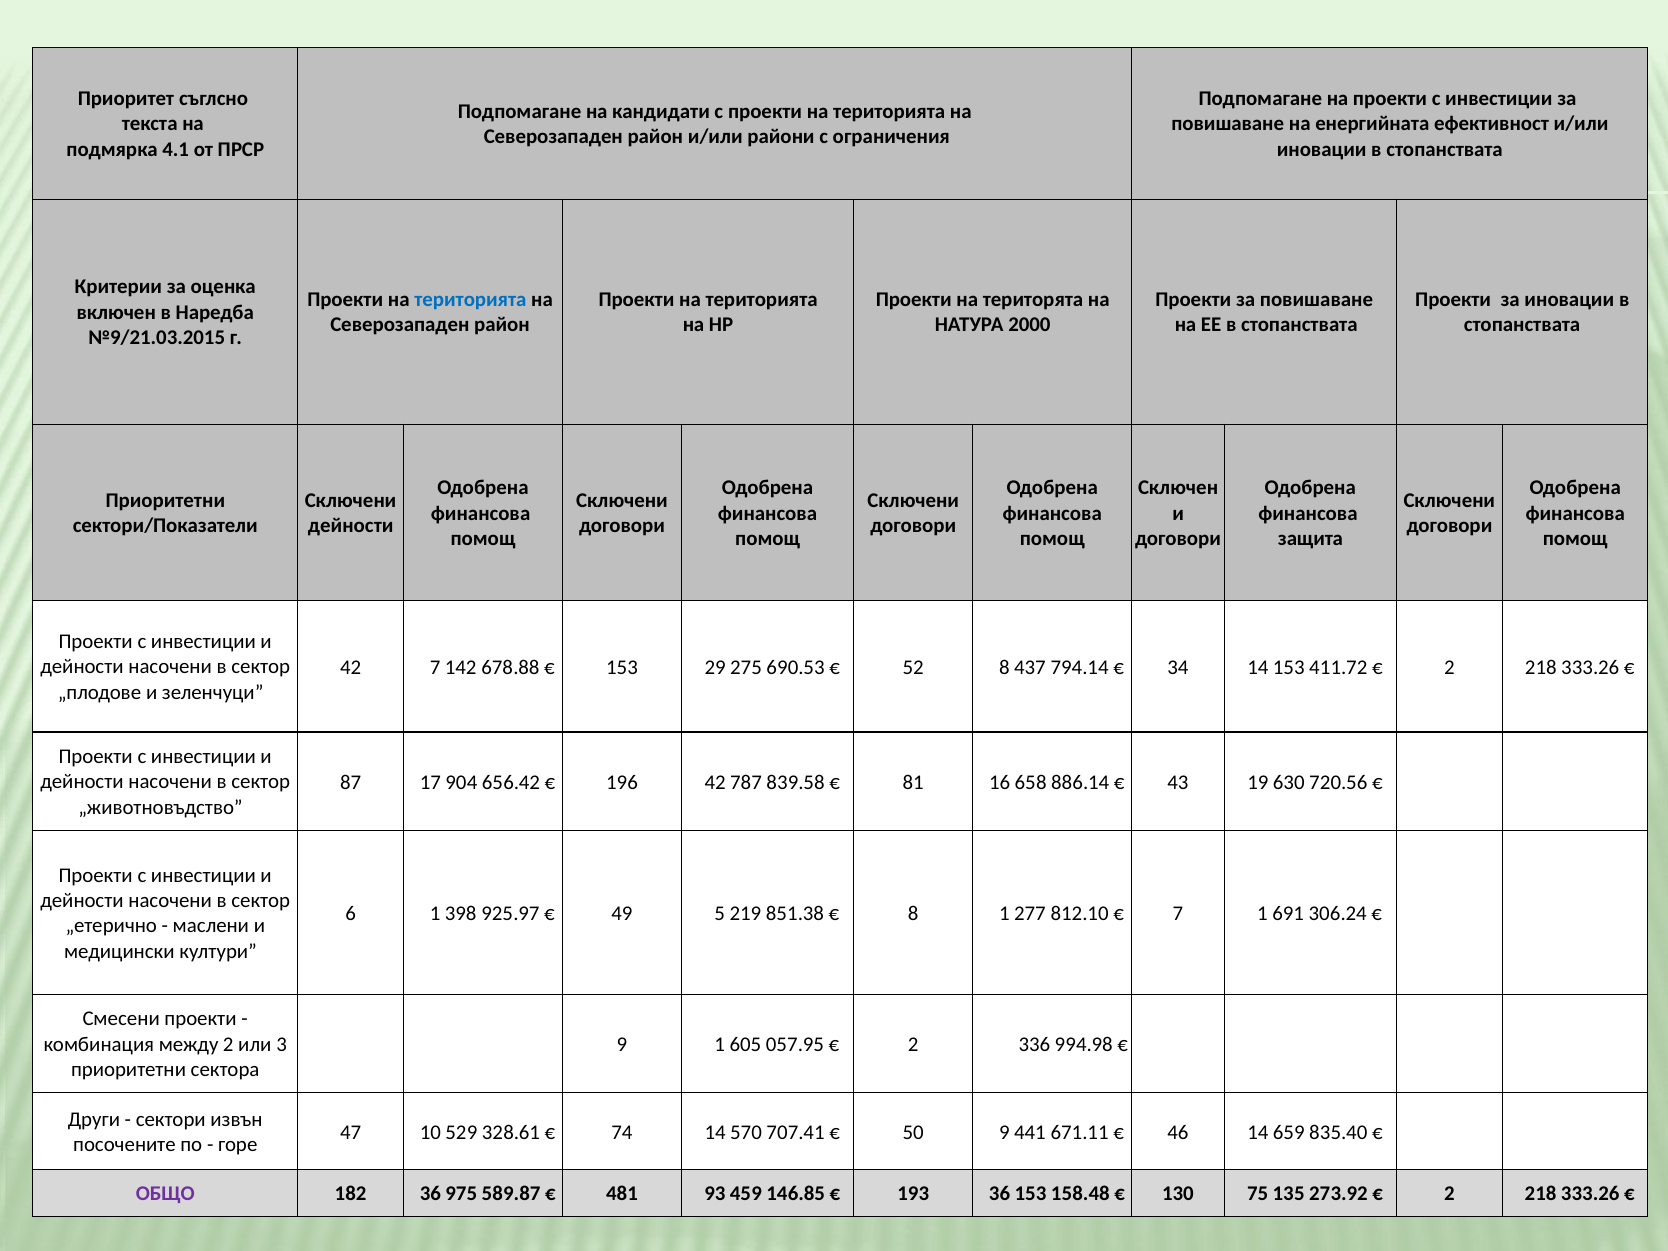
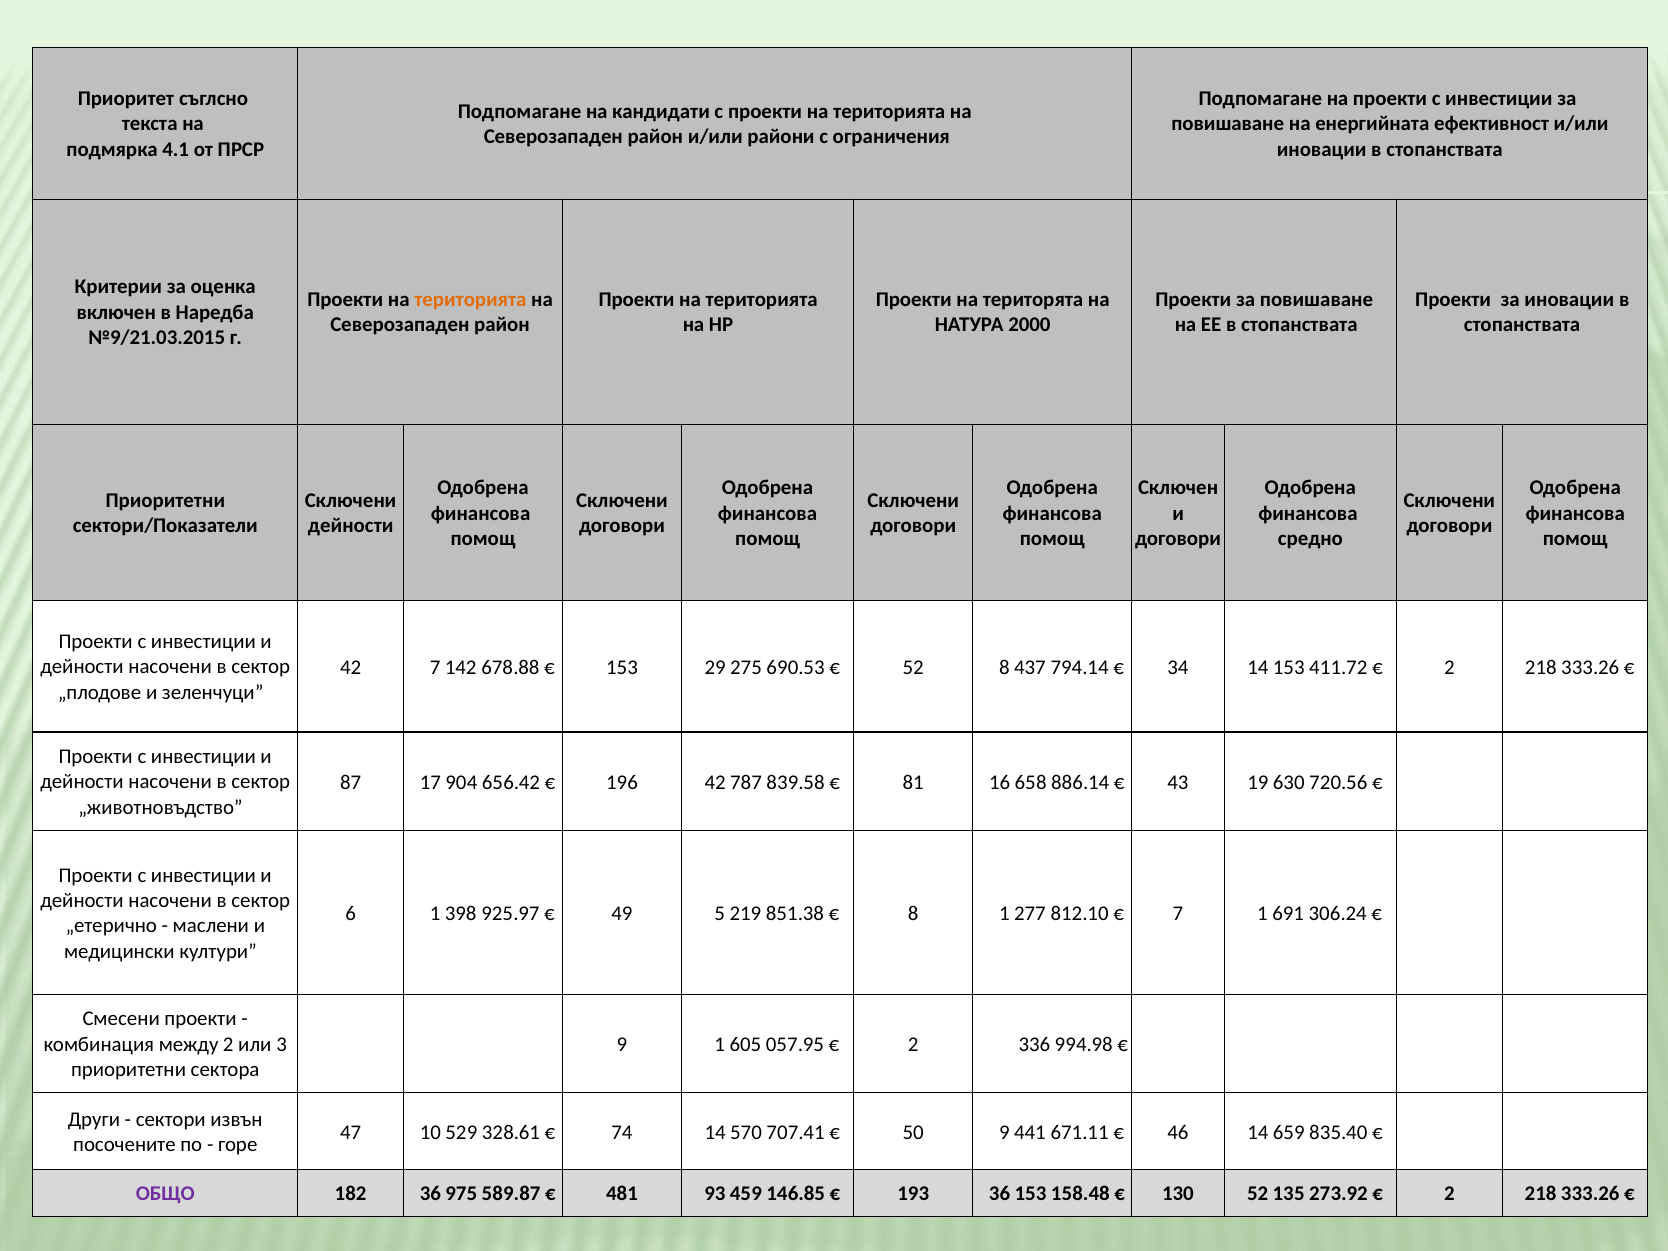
територията at (470, 300) colour: blue -> orange
защита: защита -> средно
130 75: 75 -> 52
